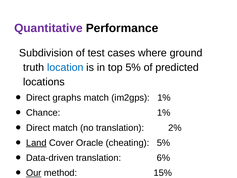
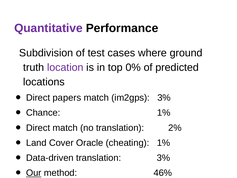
location colour: blue -> purple
top 5%: 5% -> 0%
graphs: graphs -> papers
im2gps 1%: 1% -> 3%
Land underline: present -> none
cheating 5%: 5% -> 1%
translation 6%: 6% -> 3%
15%: 15% -> 46%
